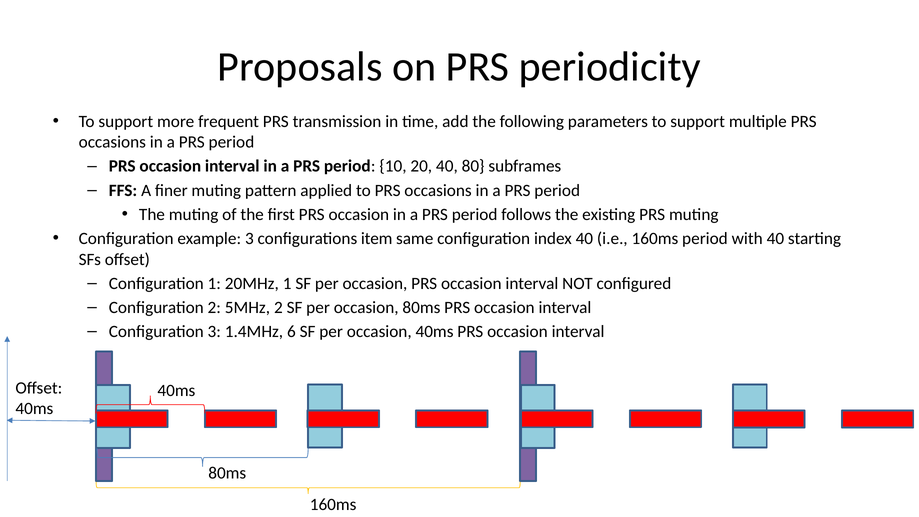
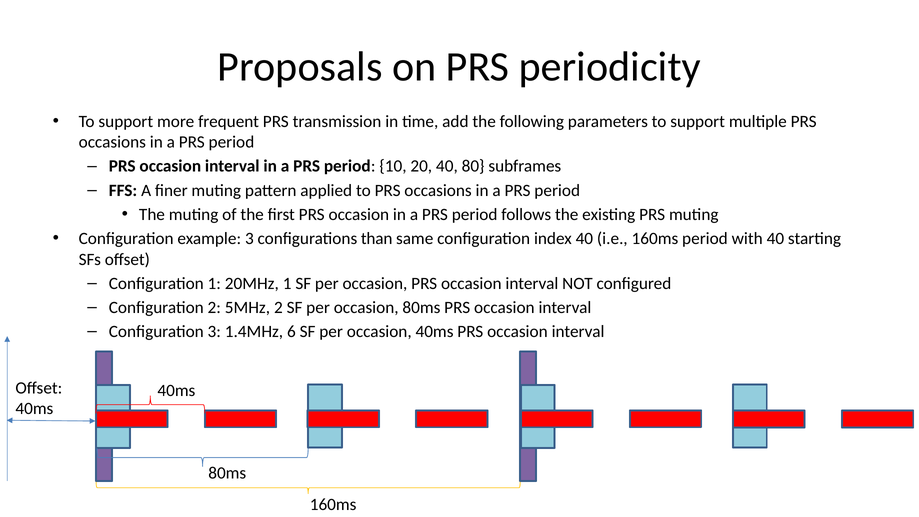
item: item -> than
